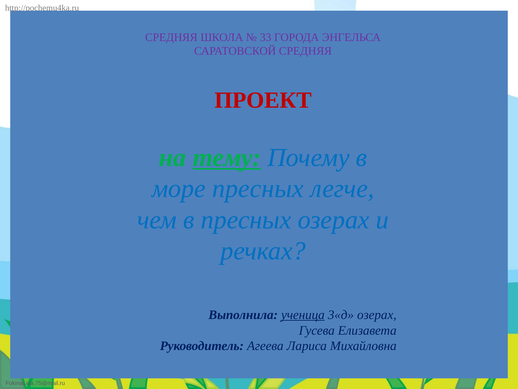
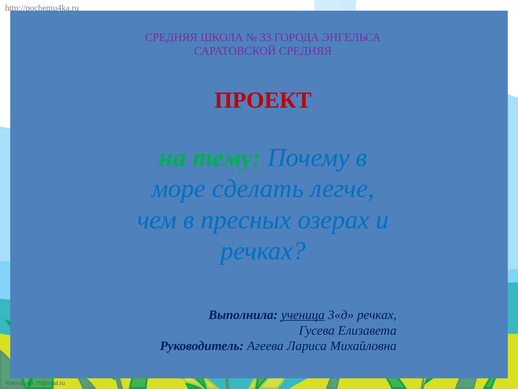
тему underline: present -> none
море пресных: пресных -> сделать
3«д озерах: озерах -> речках
